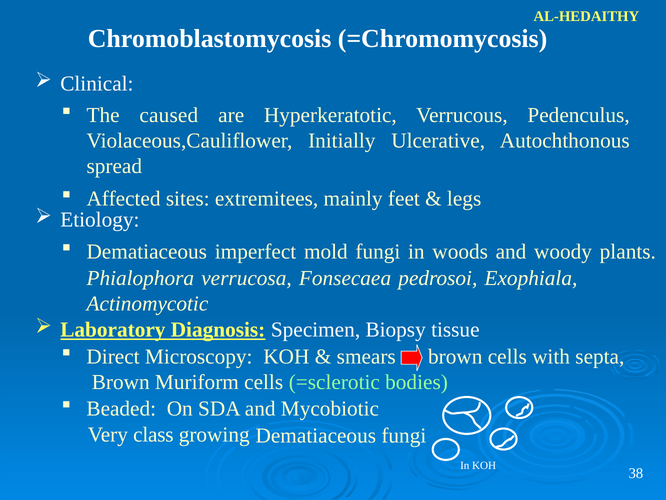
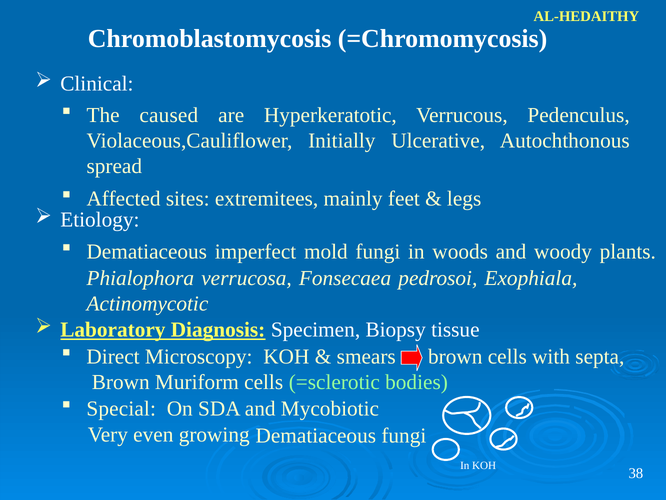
Beaded: Beaded -> Special
class: class -> even
